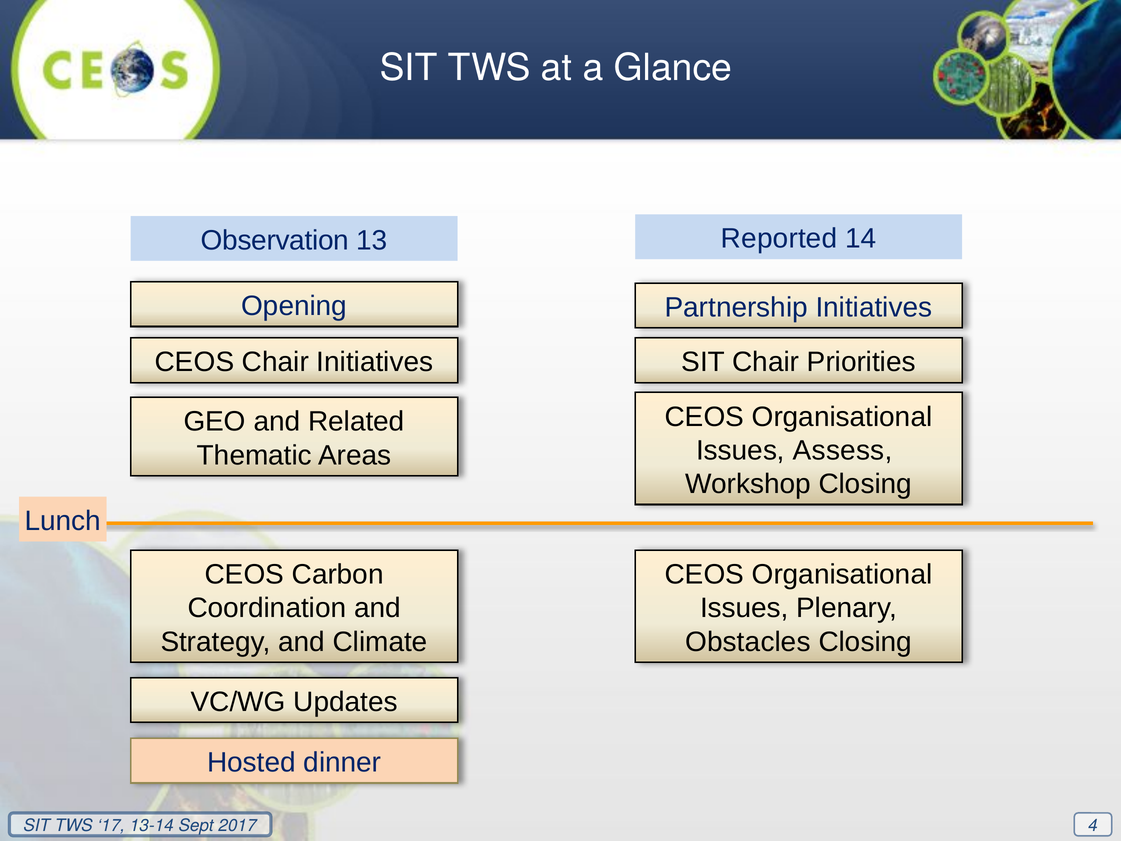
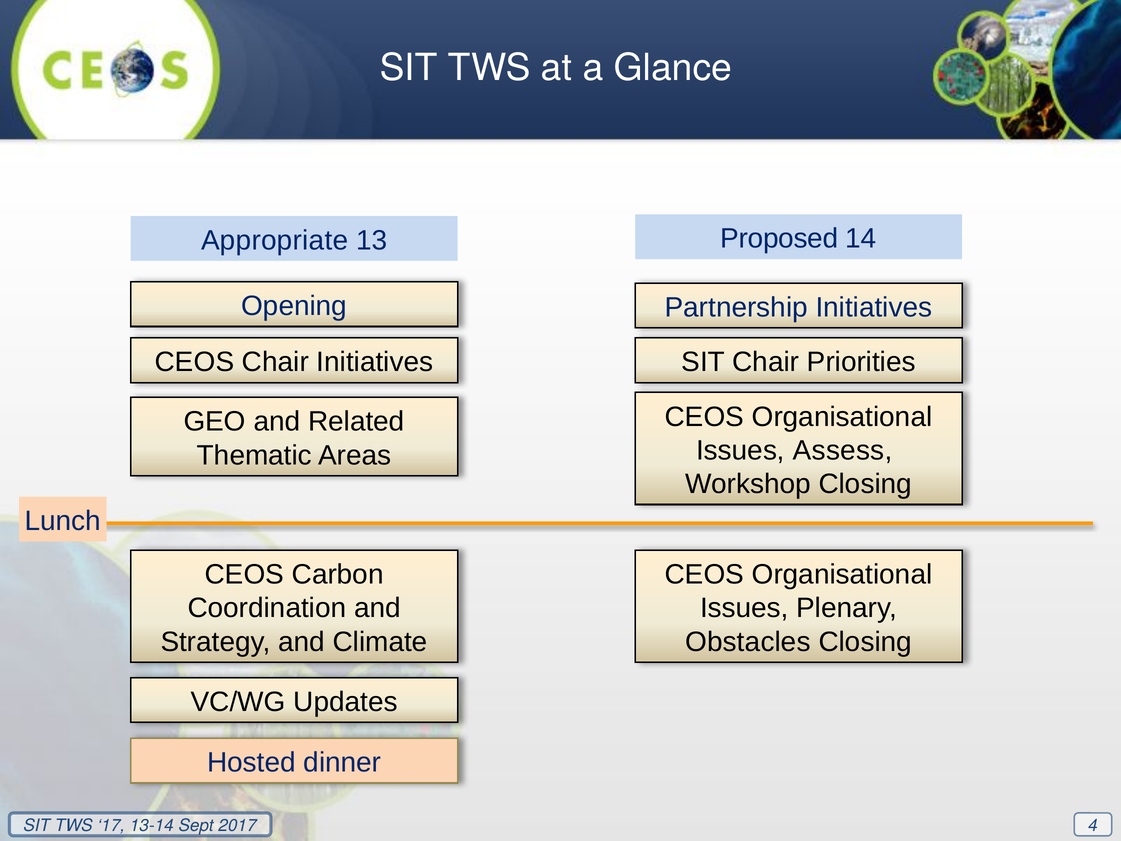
Observation: Observation -> Appropriate
Reported: Reported -> Proposed
